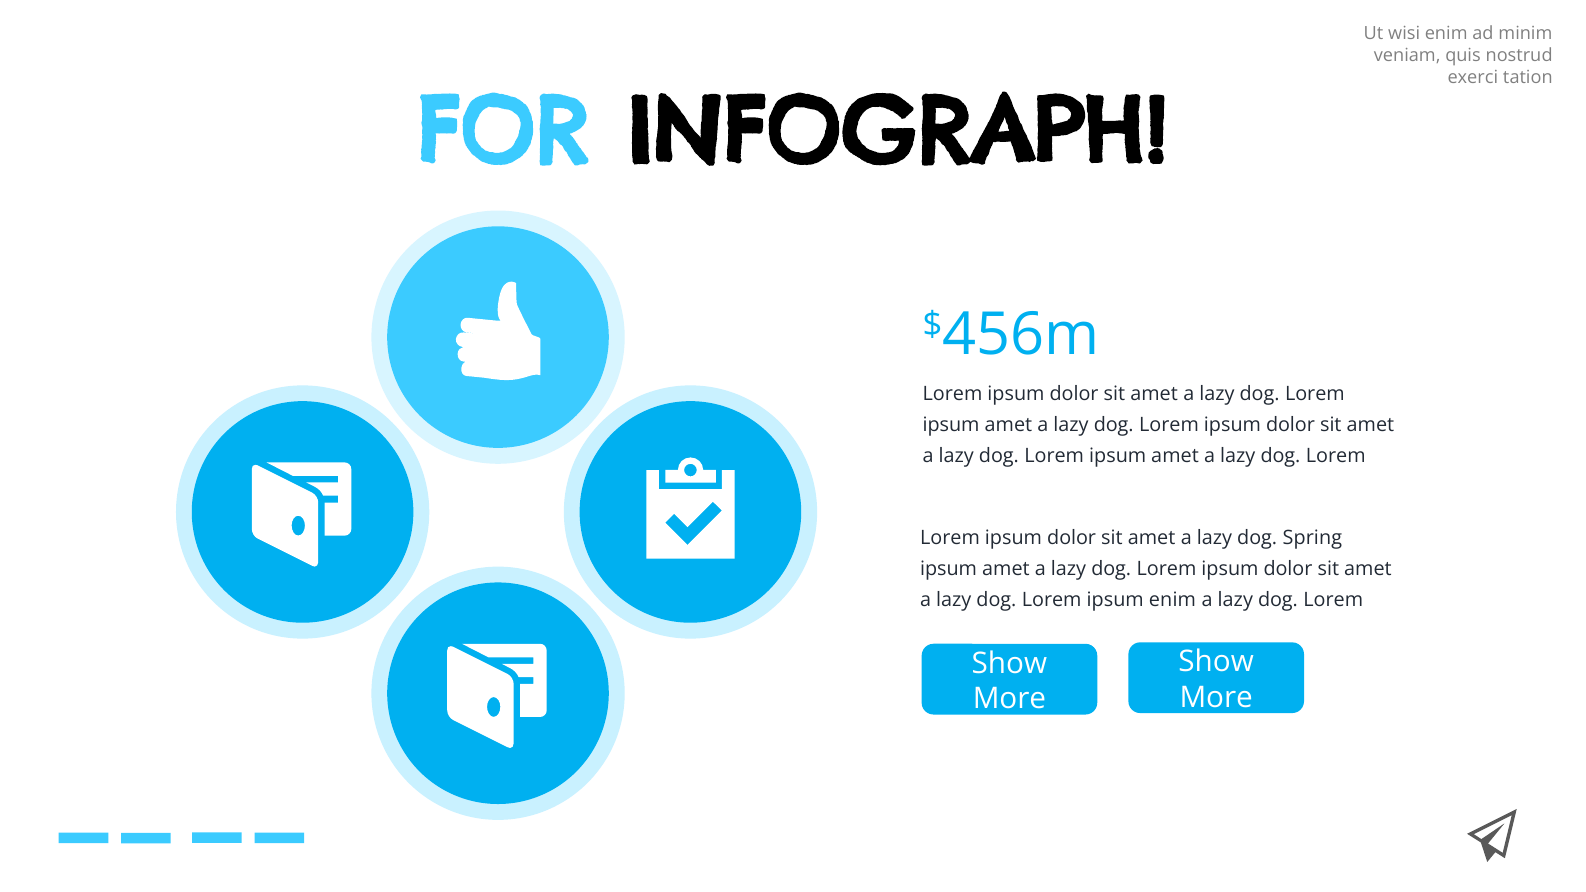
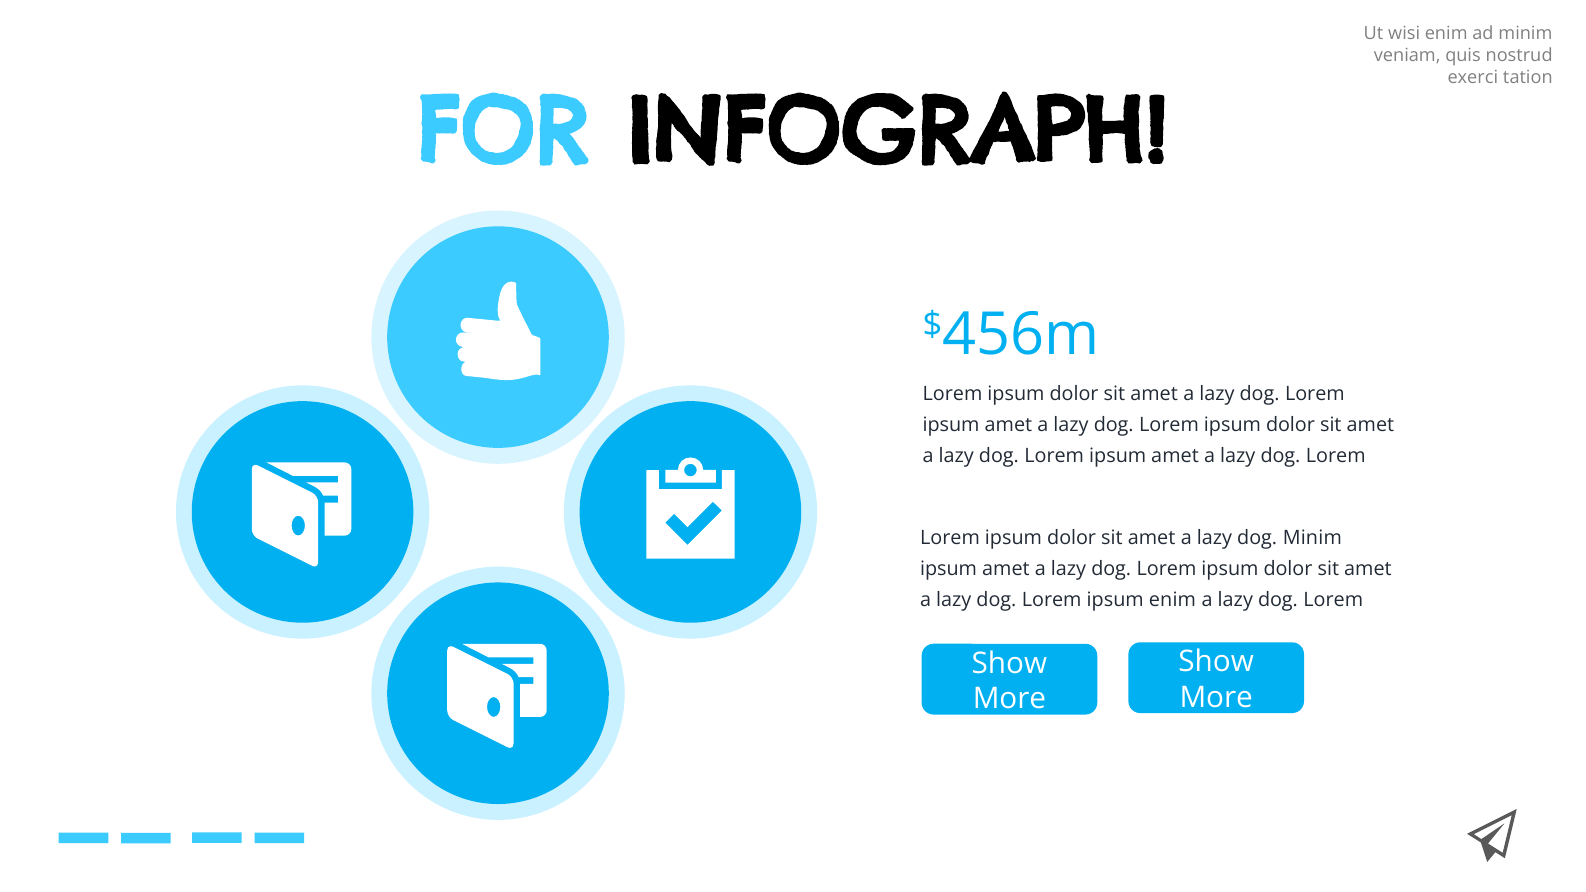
dog Spring: Spring -> Minim
